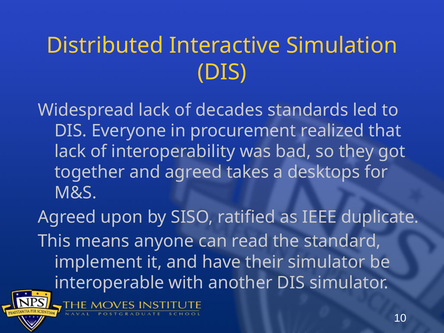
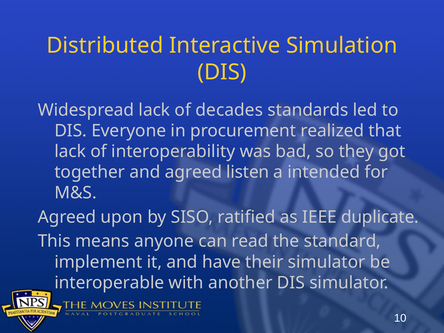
takes: takes -> listen
desktops: desktops -> intended
